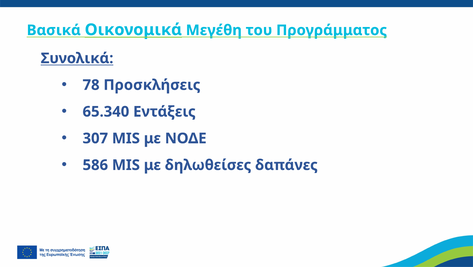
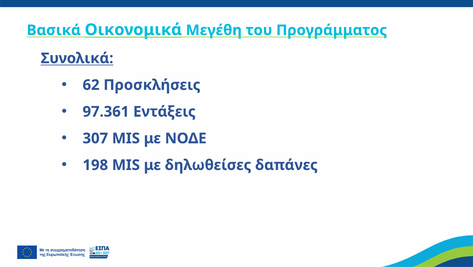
78: 78 -> 62
65.340: 65.340 -> 97.361
586: 586 -> 198
